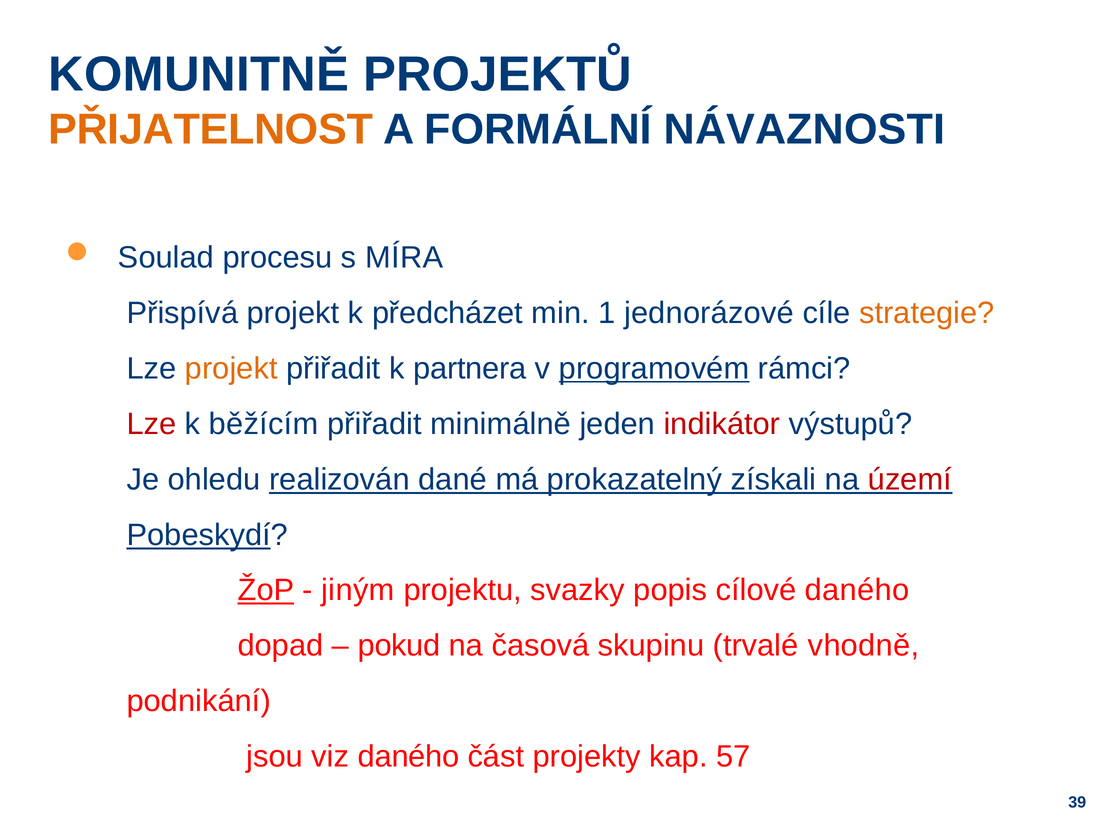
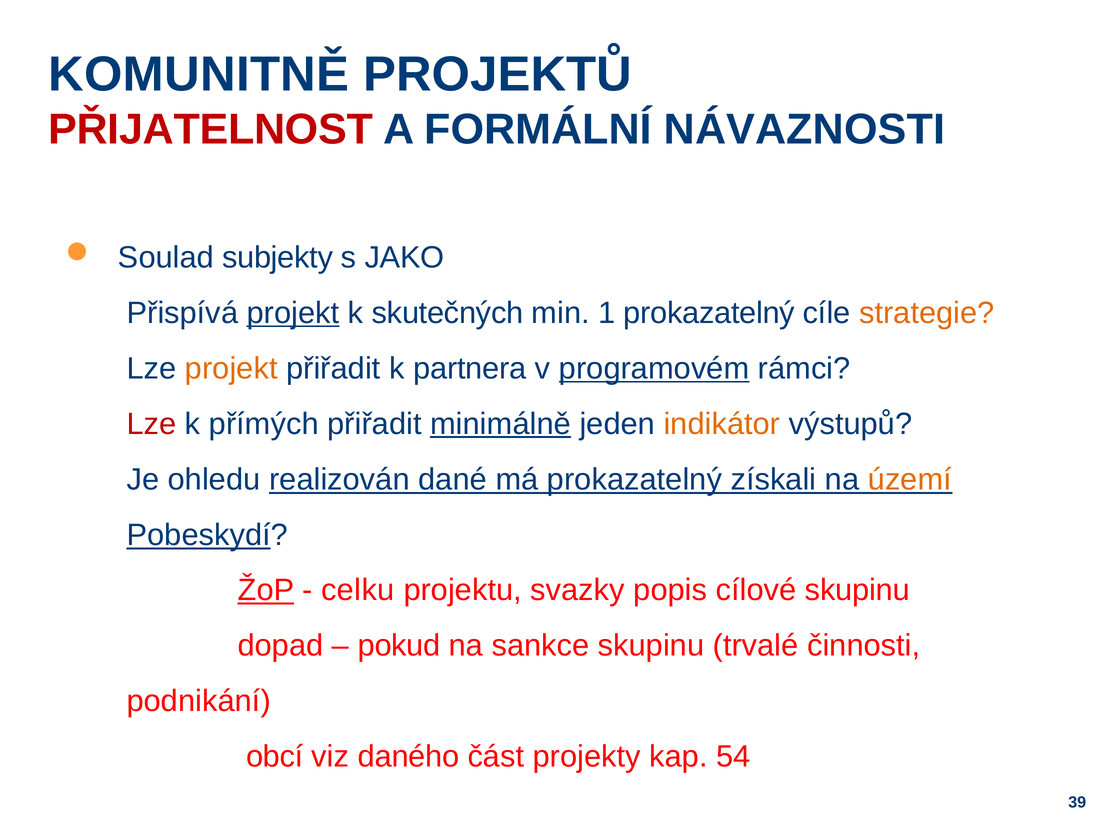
PŘIJATELNOST colour: orange -> red
procesu: procesu -> subjekty
MÍRA: MÍRA -> JAKO
projekt at (293, 313) underline: none -> present
předcházet: předcházet -> skutečných
1 jednorázové: jednorázové -> prokazatelný
běžícím: běžícím -> přímých
minimálně underline: none -> present
indikátor colour: red -> orange
území colour: red -> orange
jiným: jiným -> celku
cílové daného: daného -> skupinu
časová: časová -> sankce
vhodně: vhodně -> činnosti
jsou: jsou -> obcí
57: 57 -> 54
